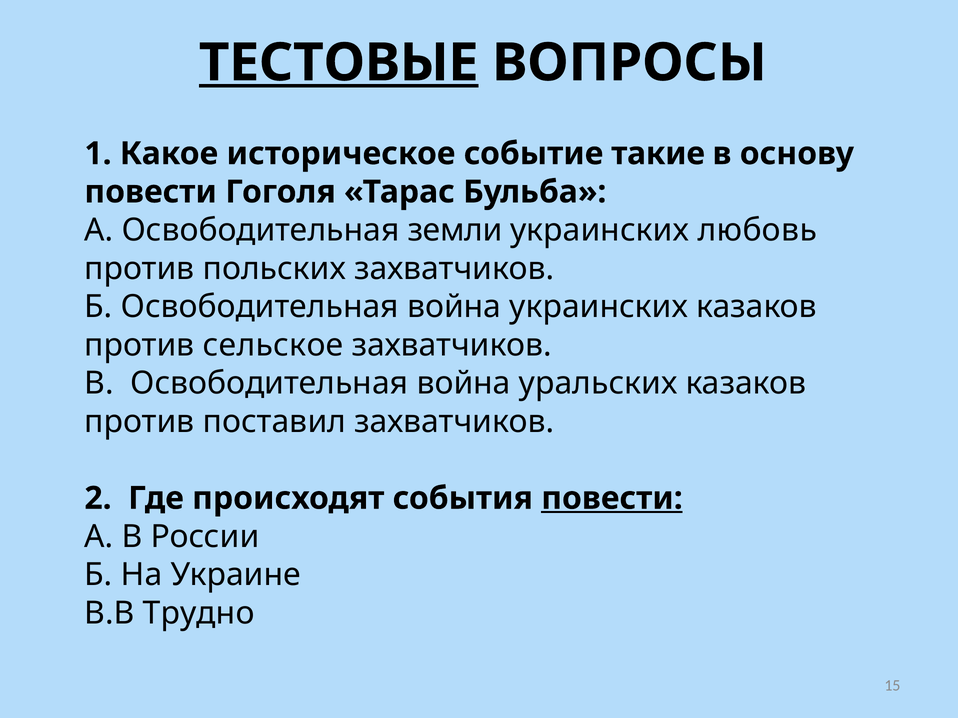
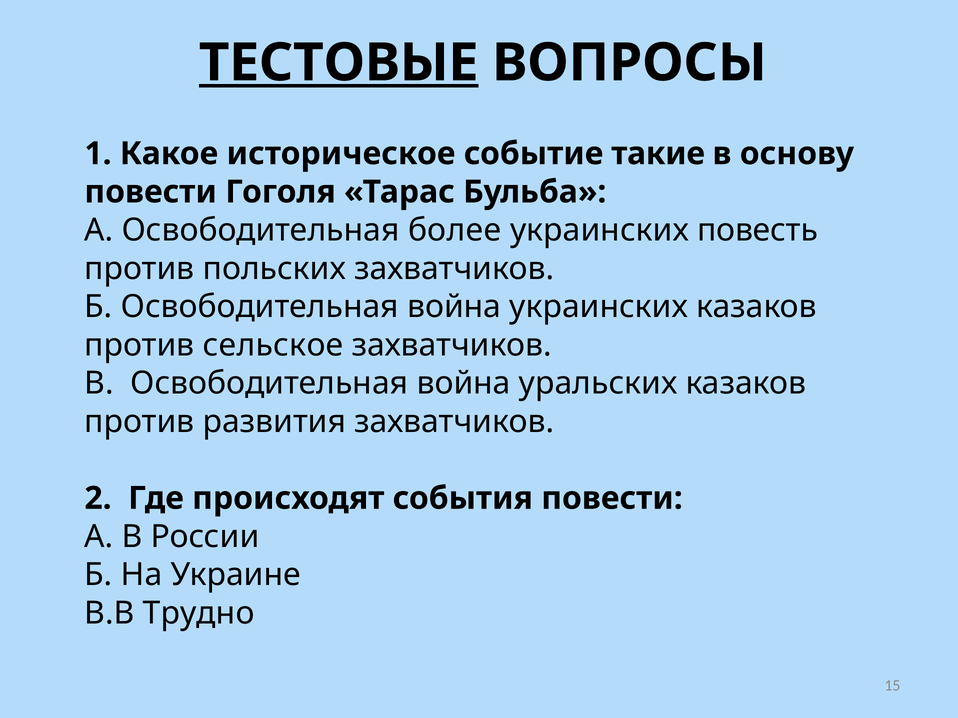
земли: земли -> более
любовь: любовь -> повесть
поставил: поставил -> развития
повести at (612, 499) underline: present -> none
